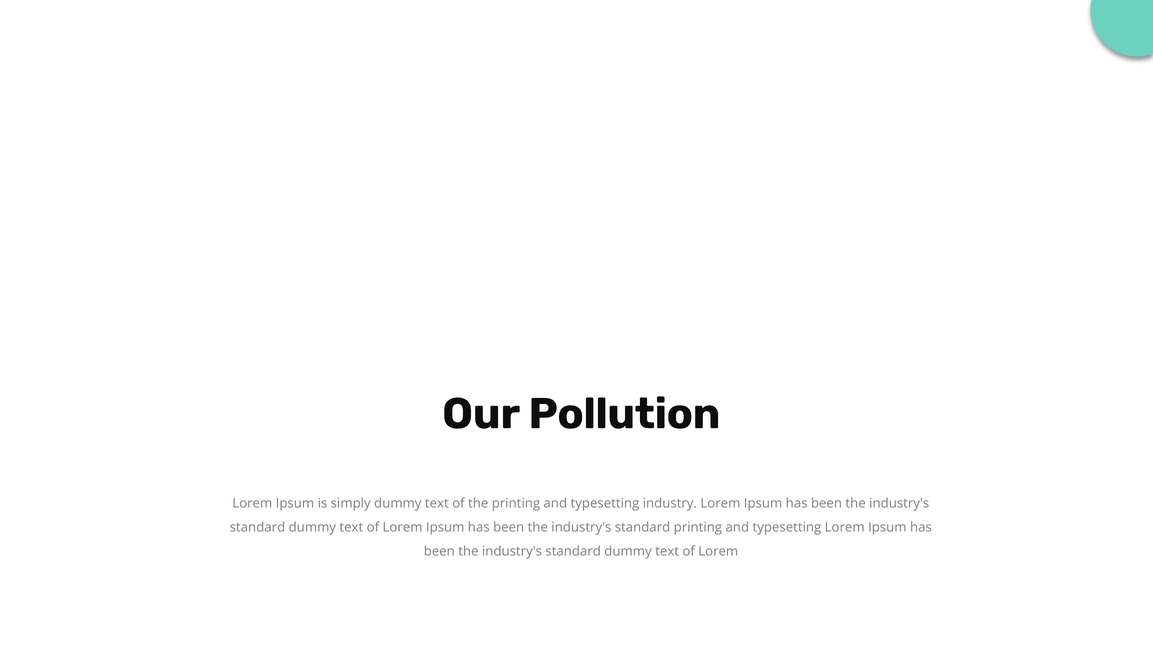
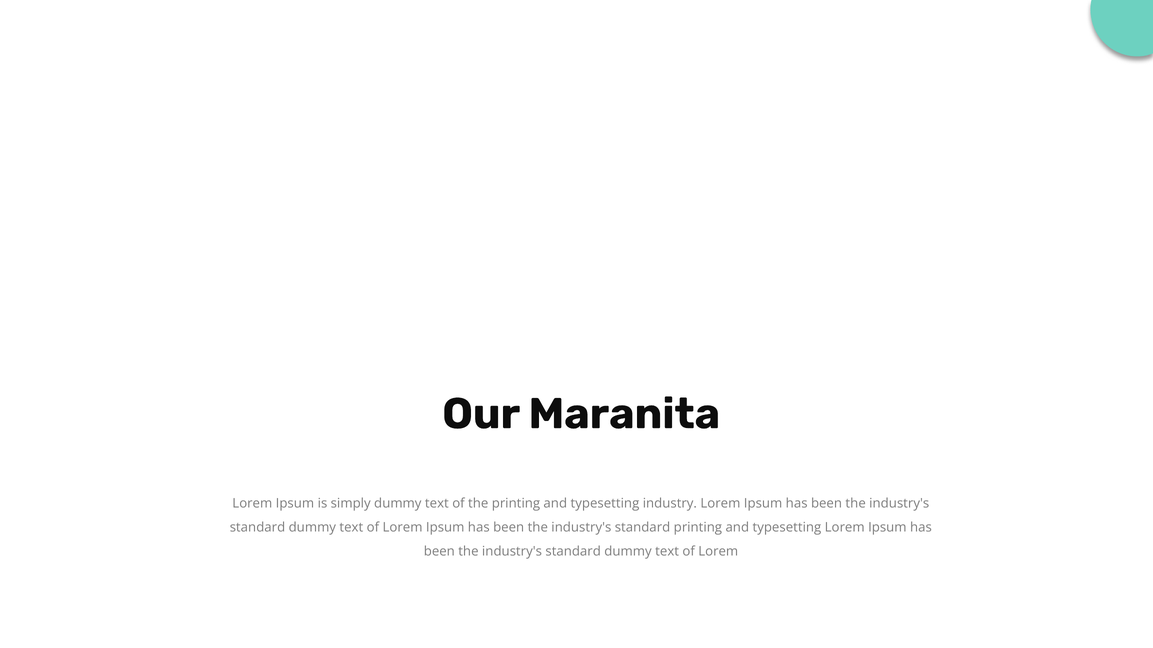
Pollution: Pollution -> Maranita
